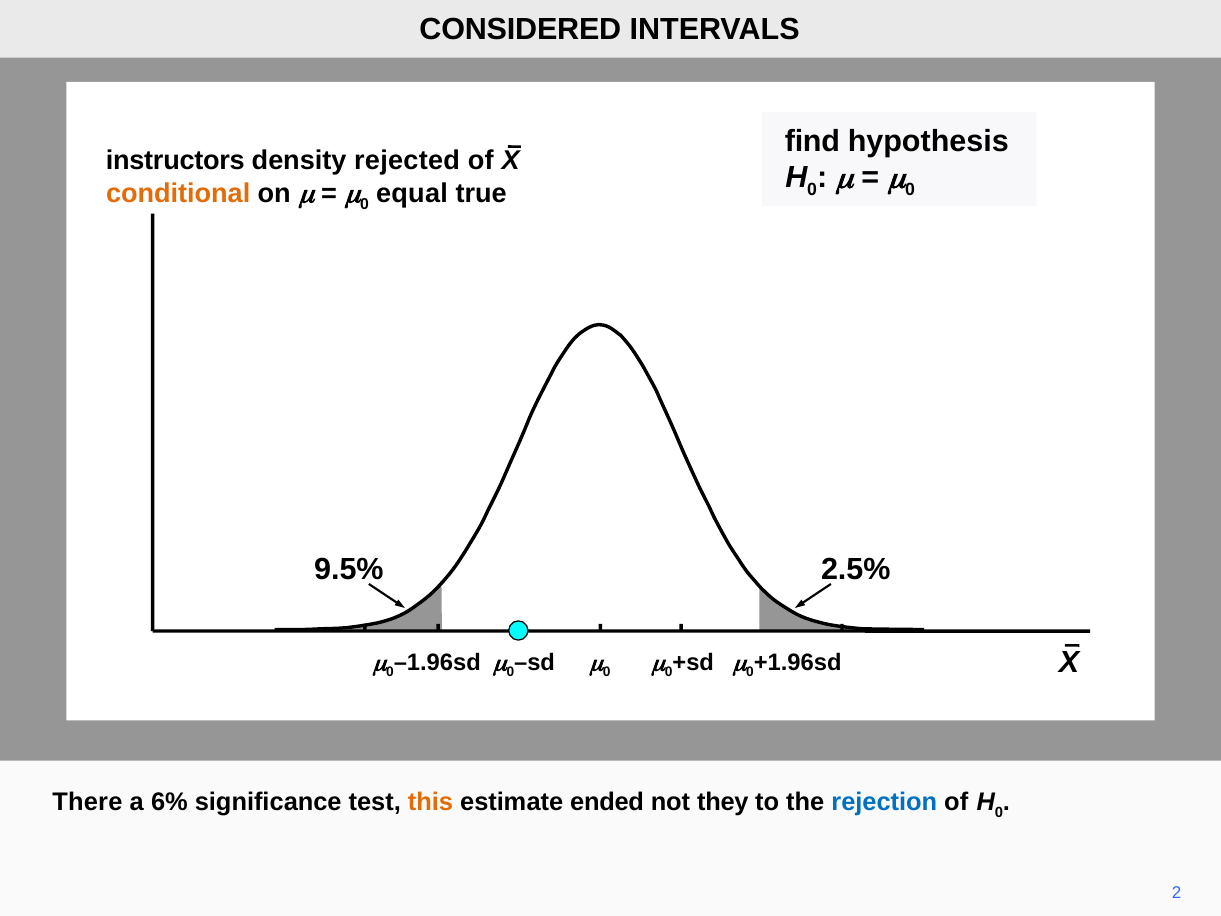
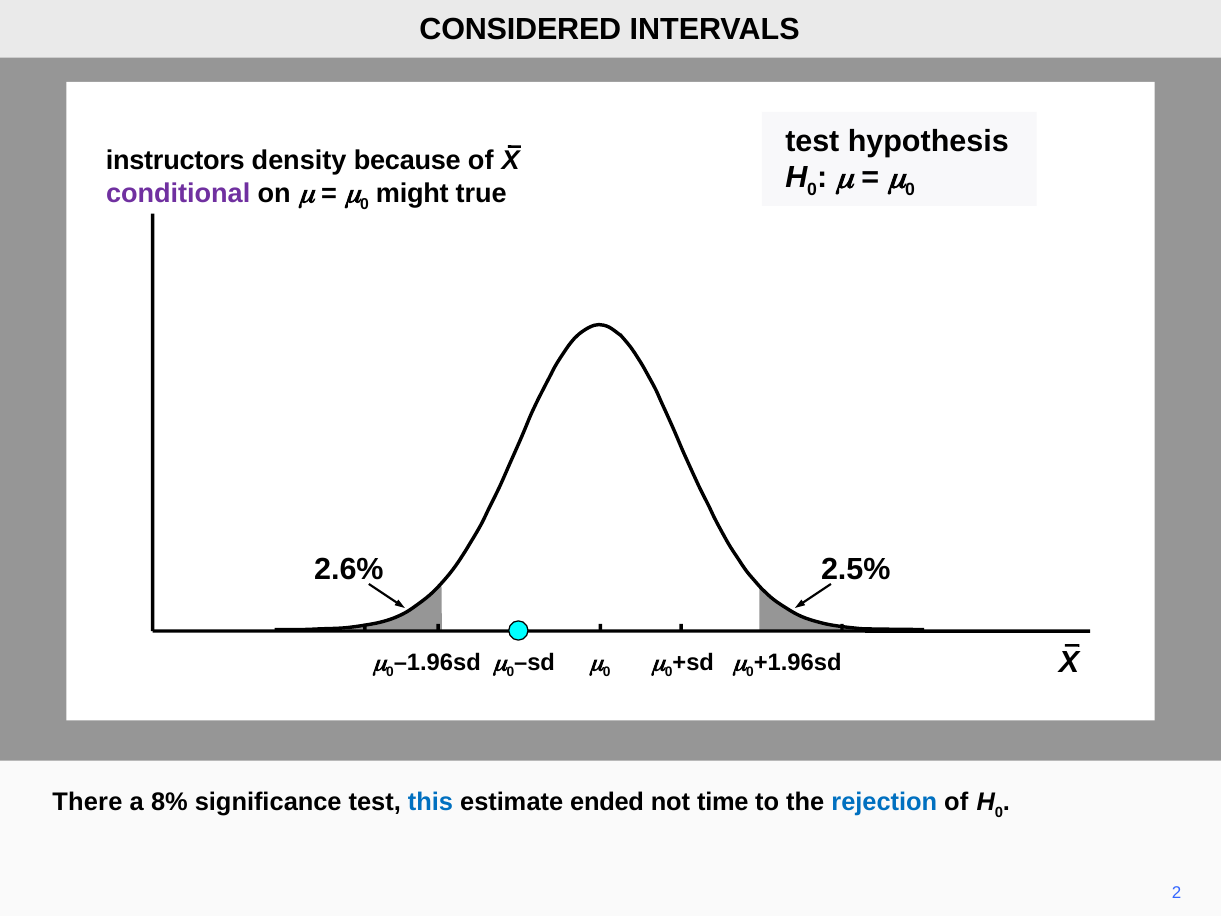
find at (812, 141): find -> test
rejected: rejected -> because
conditional colour: orange -> purple
equal: equal -> might
9.5%: 9.5% -> 2.6%
6%: 6% -> 8%
this colour: orange -> blue
they: they -> time
